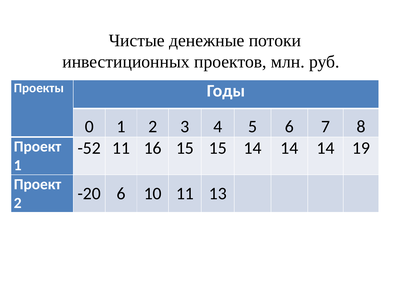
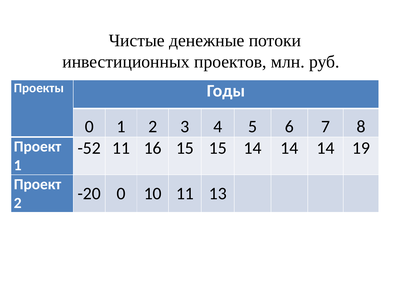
-20 6: 6 -> 0
